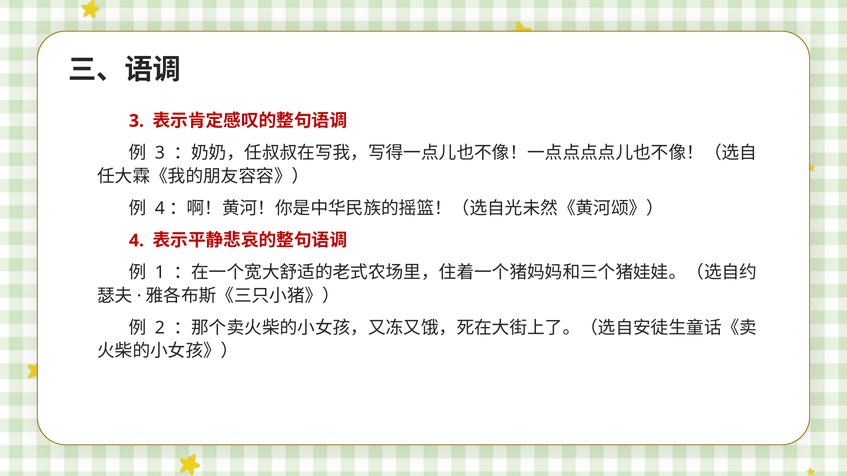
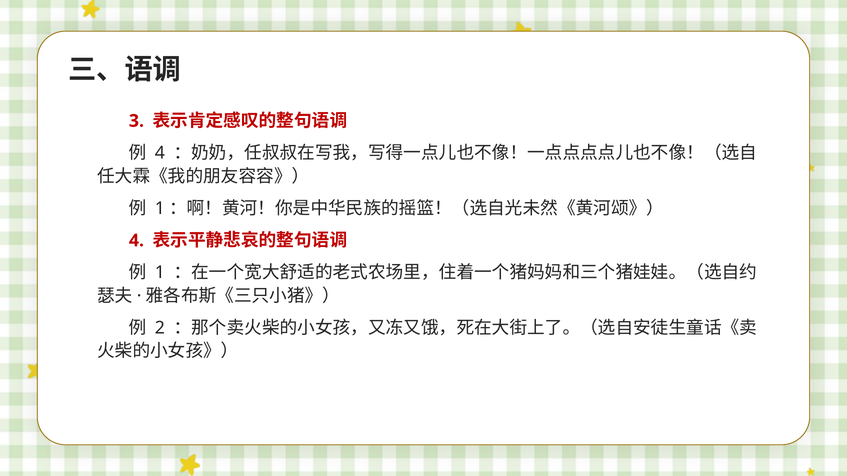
3 at (160, 153): 3 -> 4
4 at (160, 209): 4 -> 1
